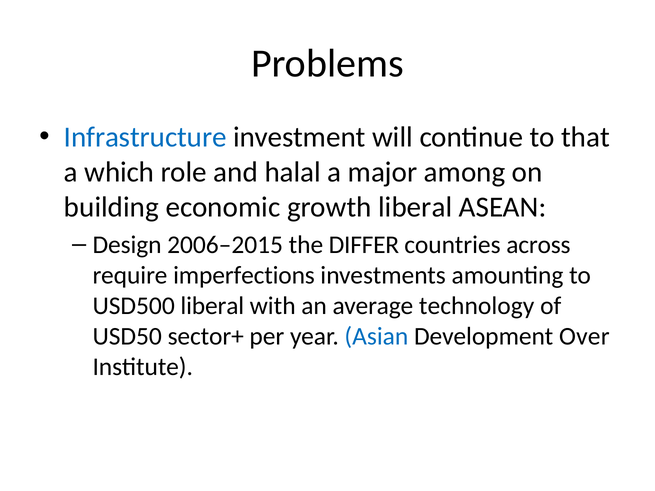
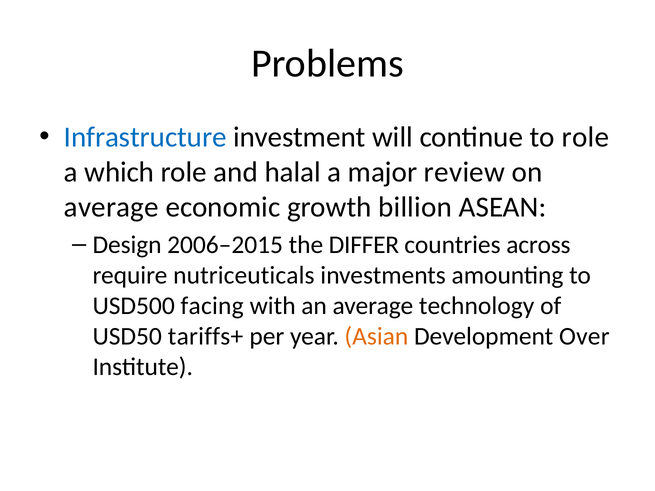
to that: that -> role
among: among -> review
building at (111, 207): building -> average
growth liberal: liberal -> billion
imperfections: imperfections -> nutriceuticals
USD500 liberal: liberal -> facing
sector+: sector+ -> tariffs+
Asian colour: blue -> orange
